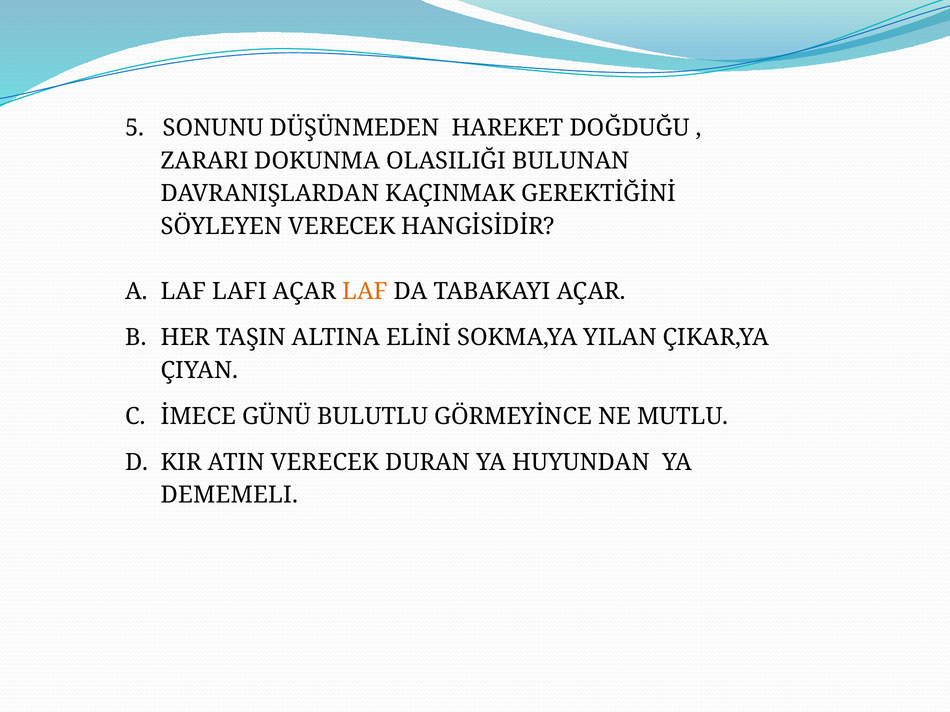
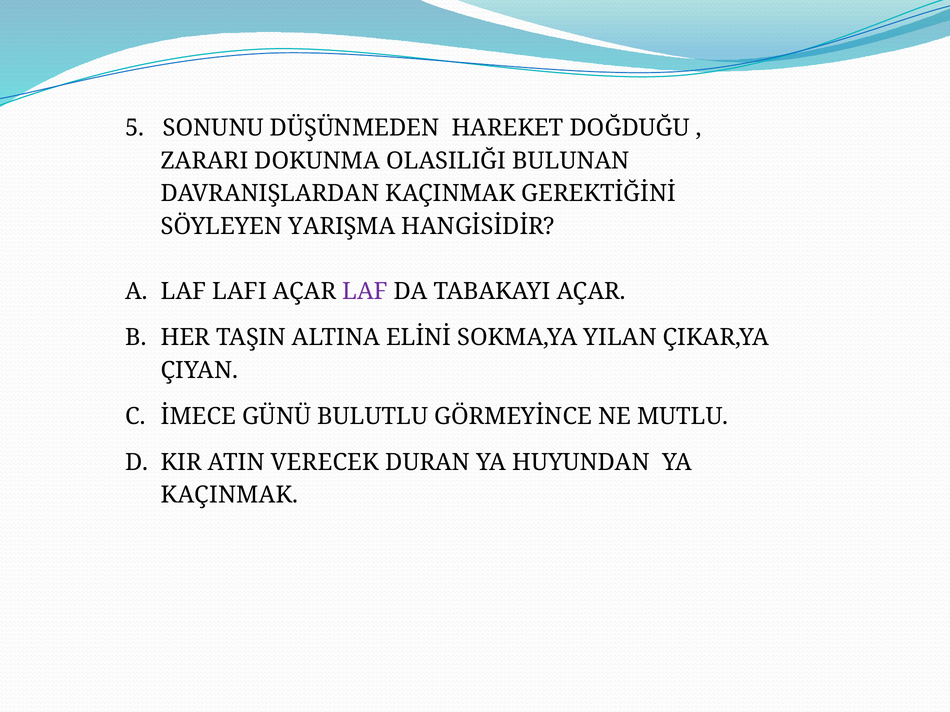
SÖYLEYEN VERECEK: VERECEK -> YARIŞMA
LAF at (365, 292) colour: orange -> purple
DEMEMELI at (229, 495): DEMEMELI -> KAÇINMAK
